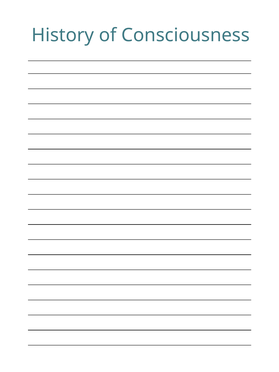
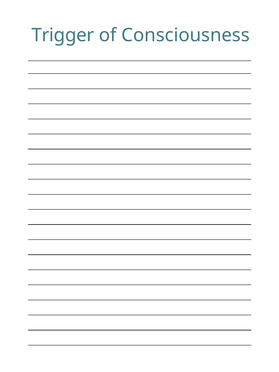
History: History -> Trigger
